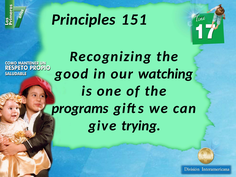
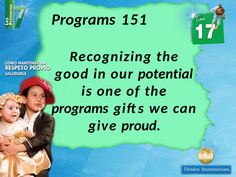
Principles at (83, 20): Principles -> Programs
watching: watching -> potential
trying: trying -> proud
